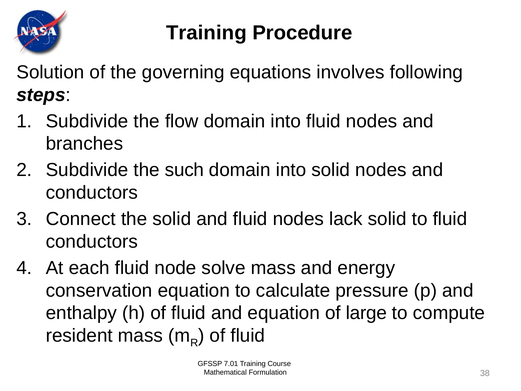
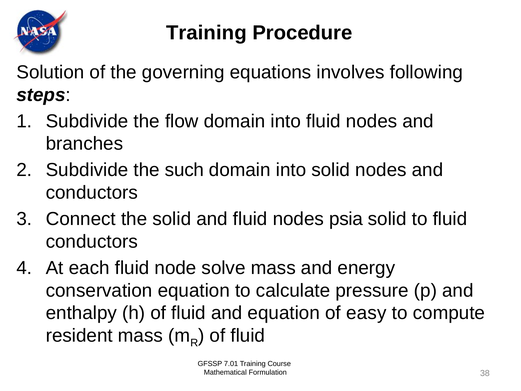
lack: lack -> psia
large: large -> easy
